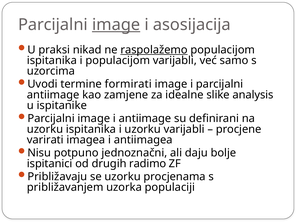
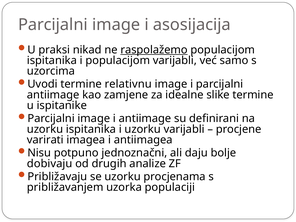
image at (116, 25) underline: present -> none
formirati: formirati -> relativnu
slike analysis: analysis -> termine
ispitanici: ispitanici -> dobivaju
radimo: radimo -> analize
